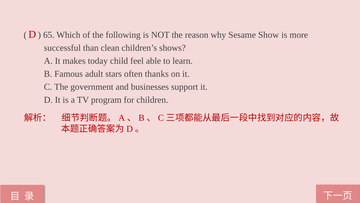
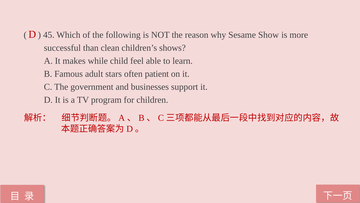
65: 65 -> 45
today: today -> while
thanks: thanks -> patient
